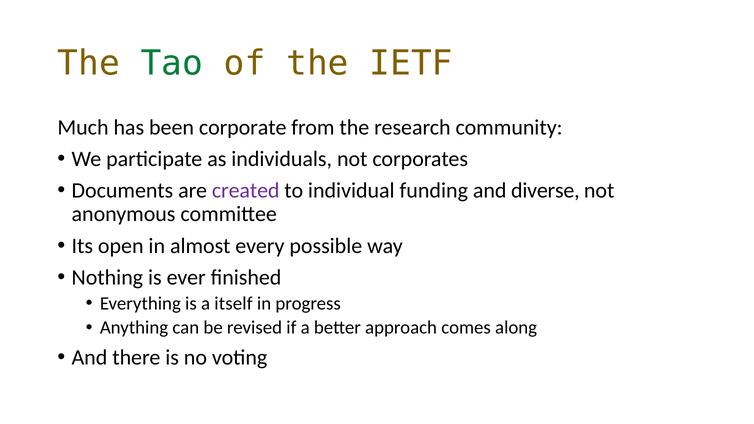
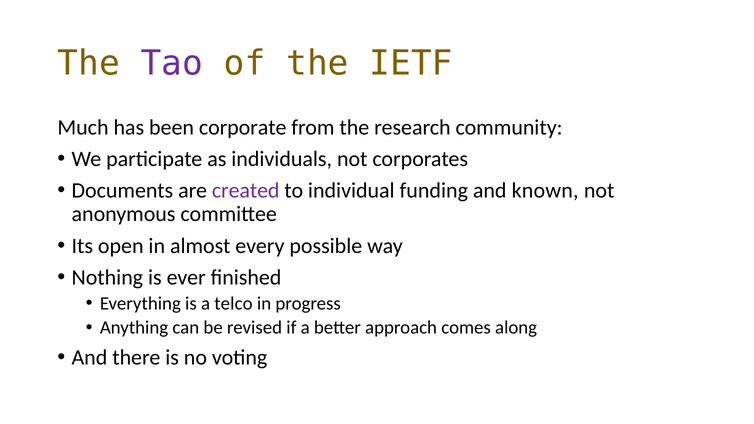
Tao colour: green -> purple
diverse: diverse -> known
itself: itself -> telco
